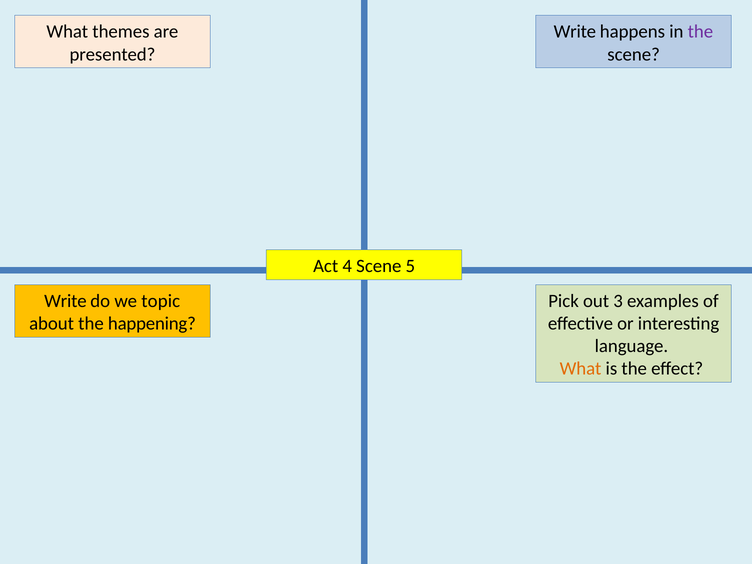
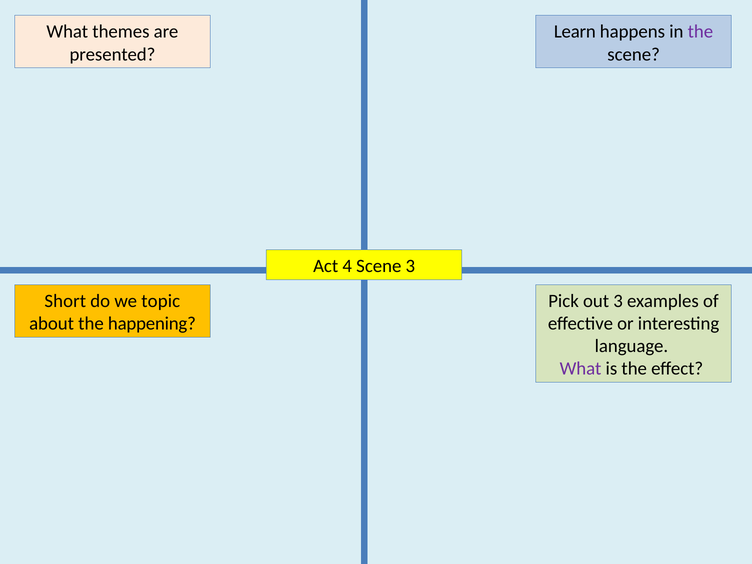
Write at (575, 32): Write -> Learn
Scene 5: 5 -> 3
Write at (65, 301): Write -> Short
What at (581, 369) colour: orange -> purple
